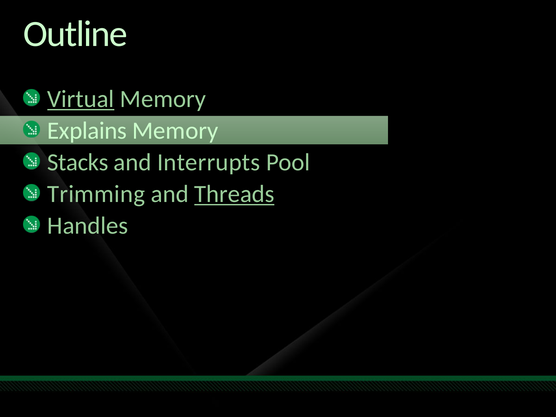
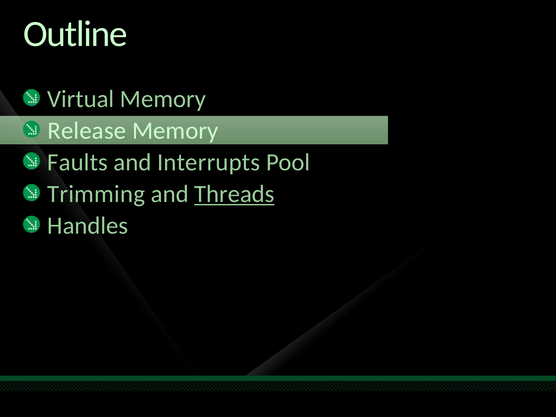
Virtual underline: present -> none
Explains: Explains -> Release
Stacks: Stacks -> Faults
